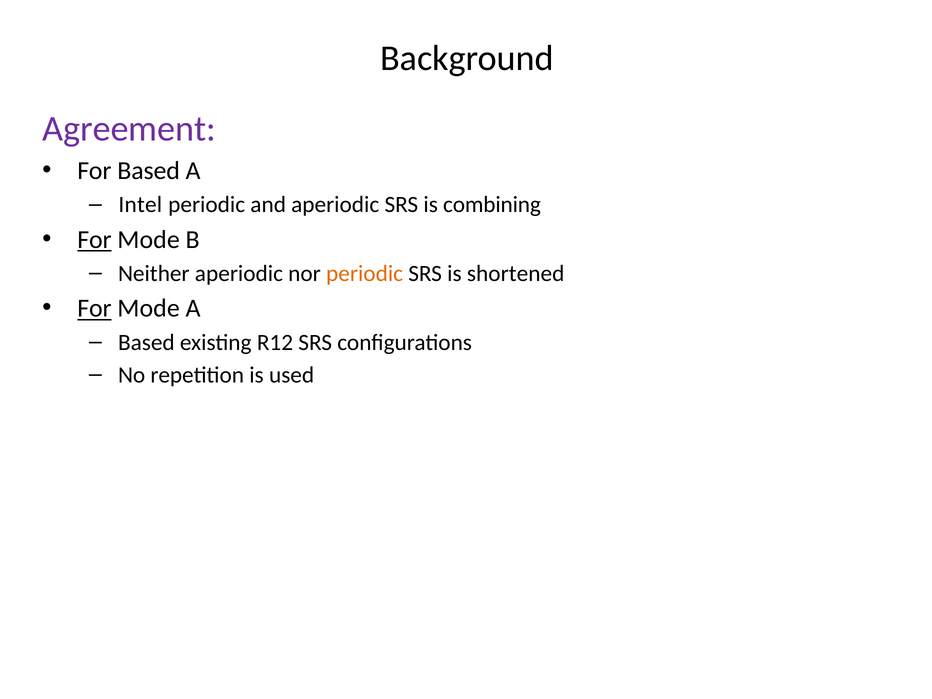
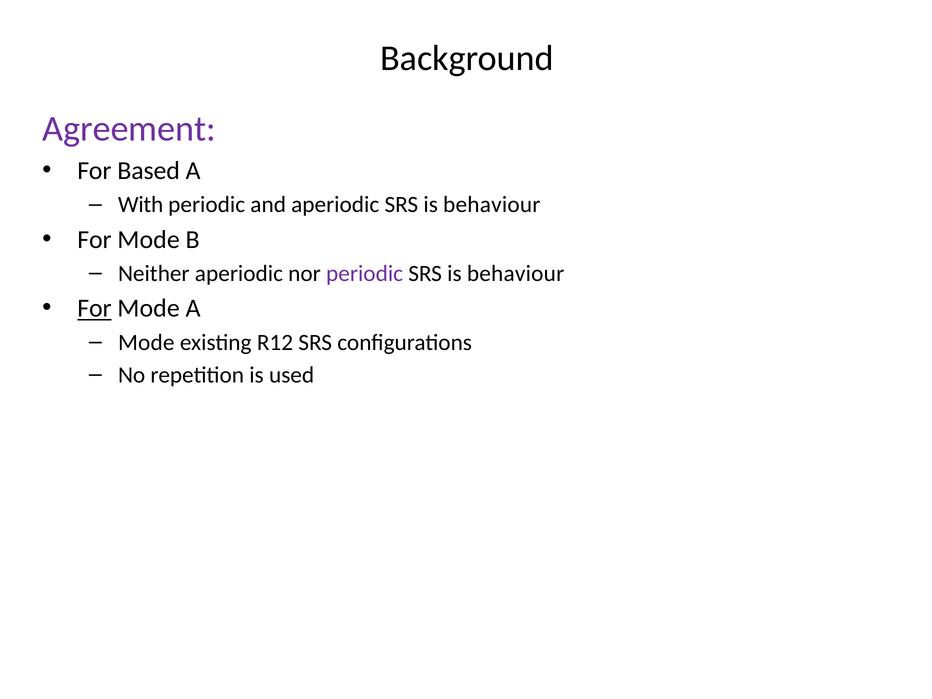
Intel: Intel -> With
aperiodic SRS is combining: combining -> behaviour
For at (94, 240) underline: present -> none
periodic at (365, 274) colour: orange -> purple
shortened at (516, 274): shortened -> behaviour
Based at (146, 342): Based -> Mode
